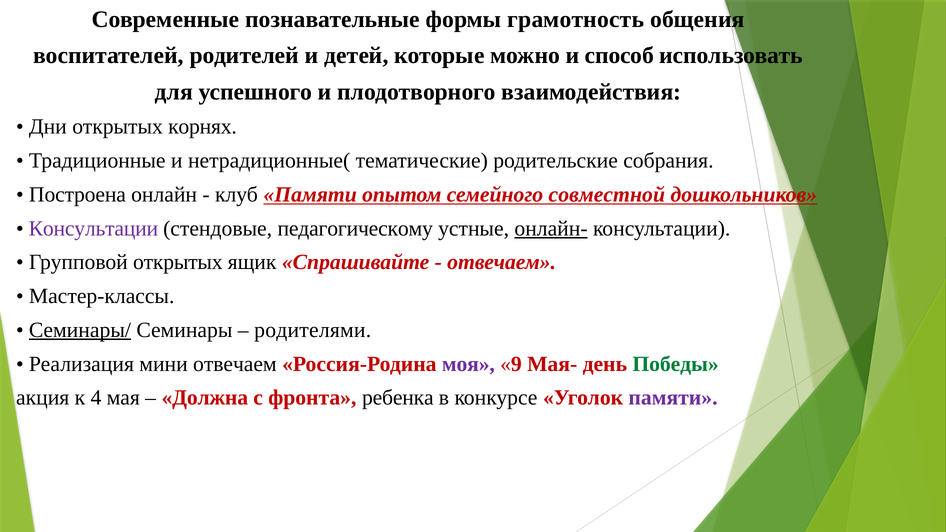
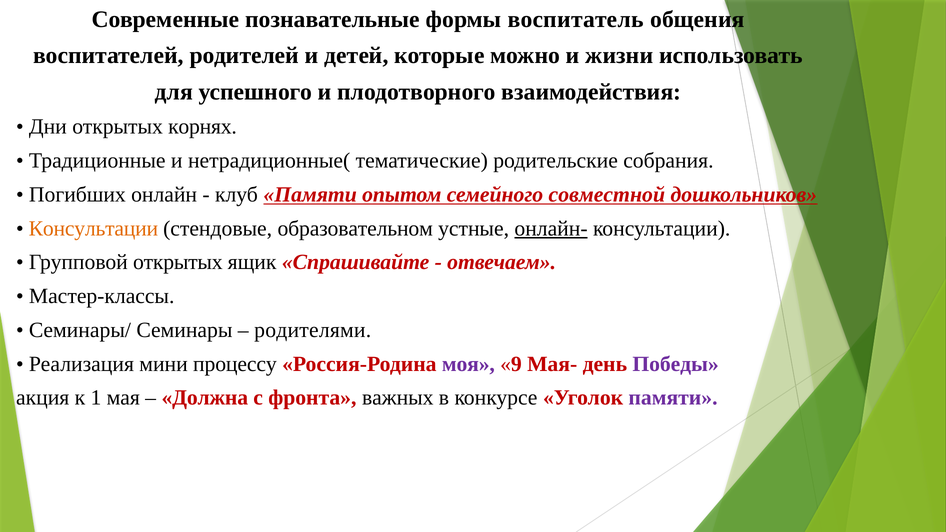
грамотность: грамотность -> воспитатель
способ: способ -> жизни
Построена: Построена -> Погибших
Консультации at (93, 228) colour: purple -> orange
педагогическому: педагогическому -> образовательном
Семинары/ underline: present -> none
мини отвечаем: отвечаем -> процессу
Победы colour: green -> purple
4: 4 -> 1
ребенка: ребенка -> важных
